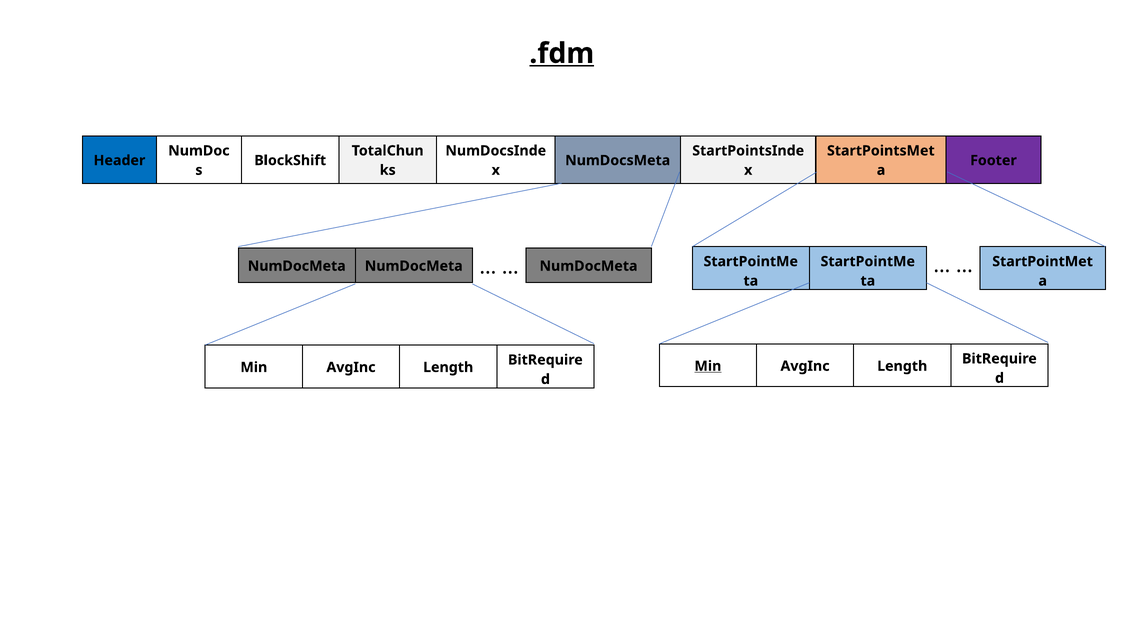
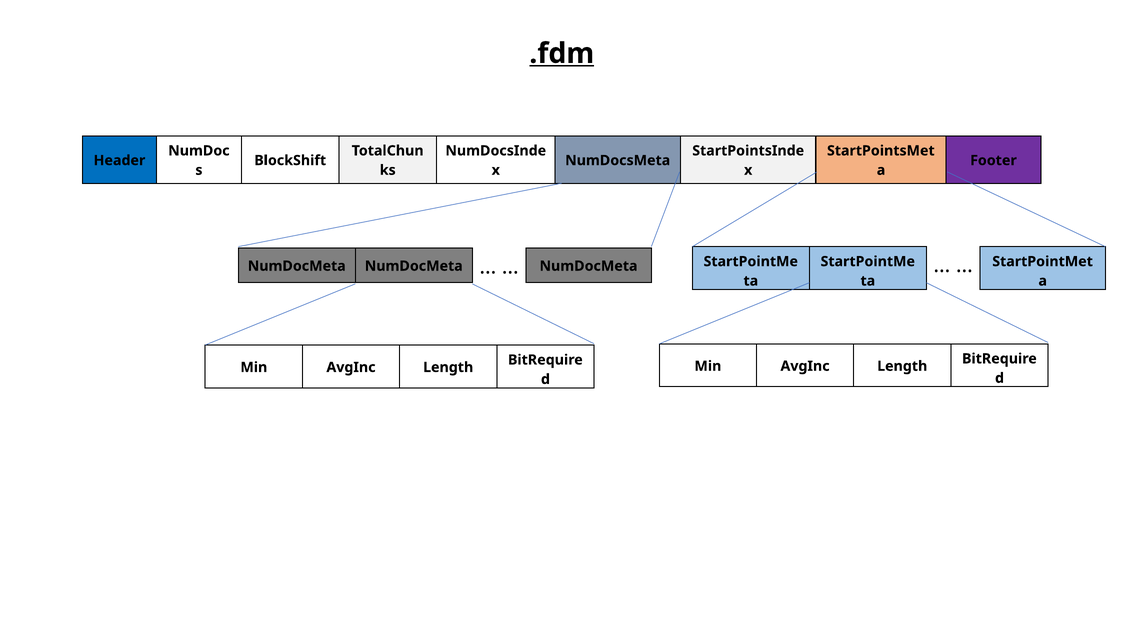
Min at (708, 366) underline: present -> none
